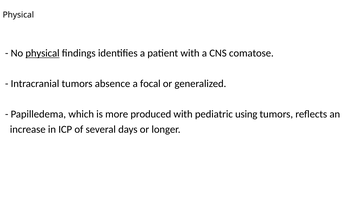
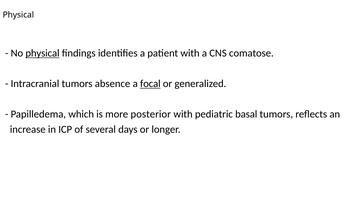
focal underline: none -> present
produced: produced -> posterior
using: using -> basal
